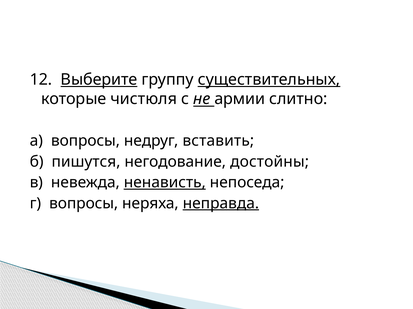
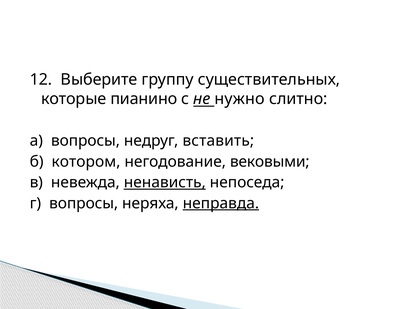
Выберите underline: present -> none
существительных underline: present -> none
чистюля: чистюля -> пианино
армии: армии -> нужно
пишутся: пишутся -> котором
достойны: достойны -> вековыми
